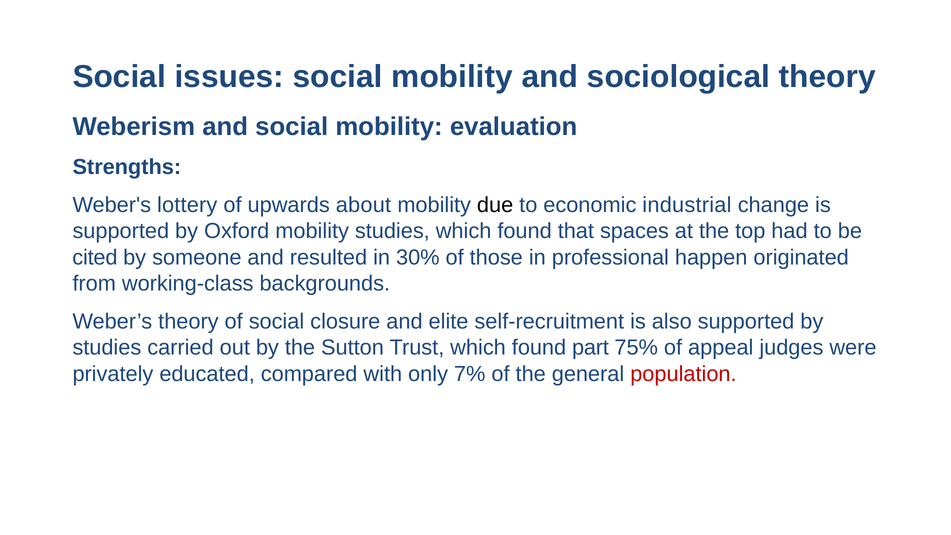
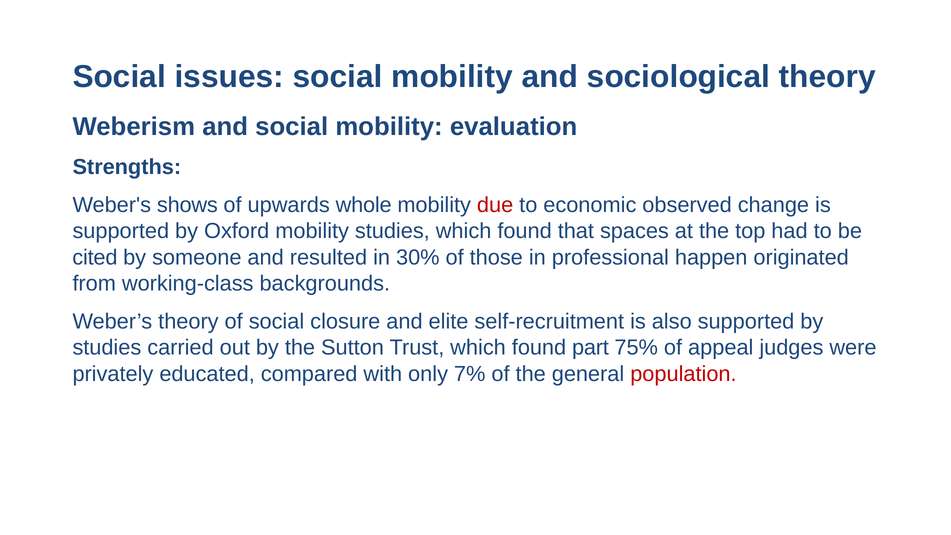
lottery: lottery -> shows
about: about -> whole
due colour: black -> red
industrial: industrial -> observed
